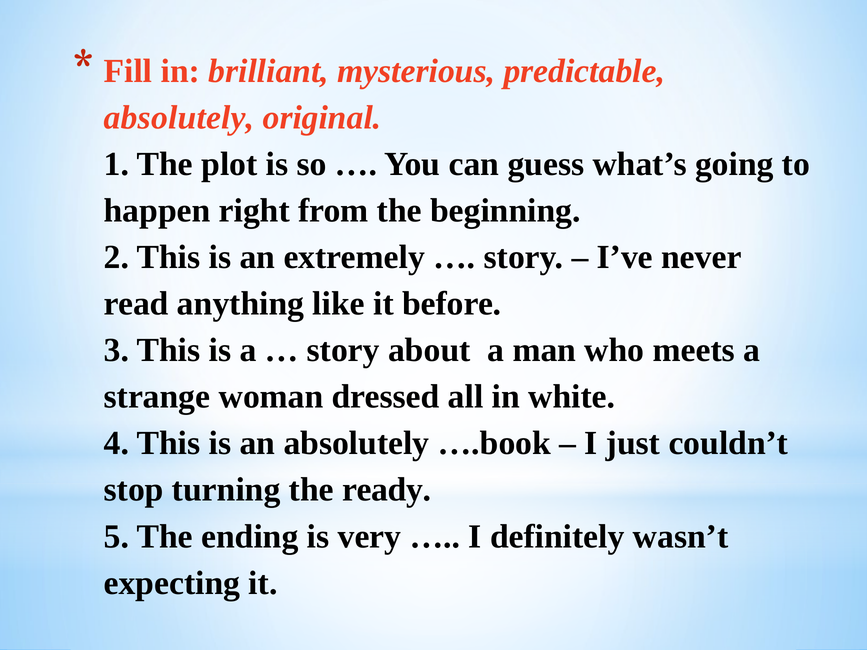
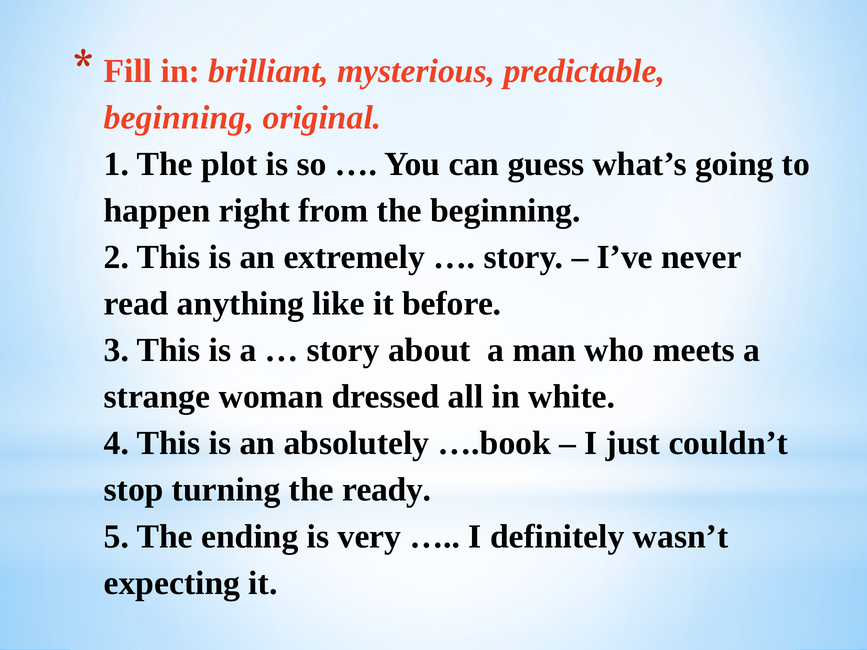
absolutely at (179, 118): absolutely -> beginning
